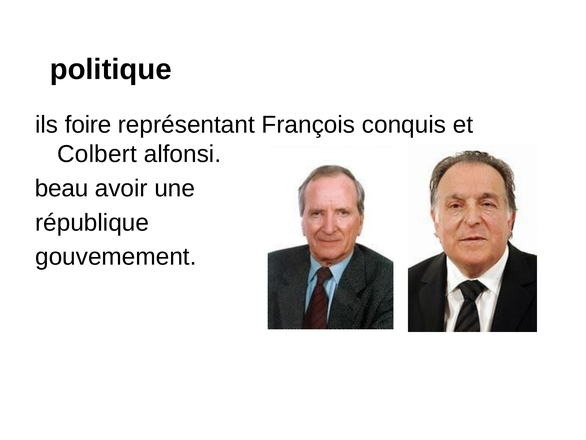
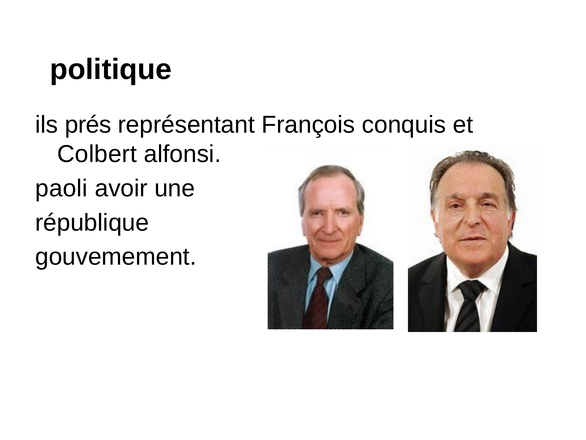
foire: foire -> prés
beau: beau -> paoli
